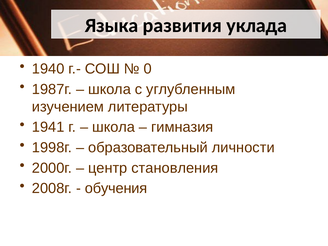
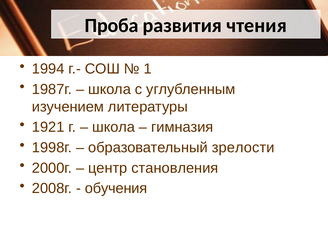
Языка: Языка -> Проба
уклада: уклада -> чтения
1940: 1940 -> 1994
0: 0 -> 1
1941: 1941 -> 1921
личности: личности -> зрелости
